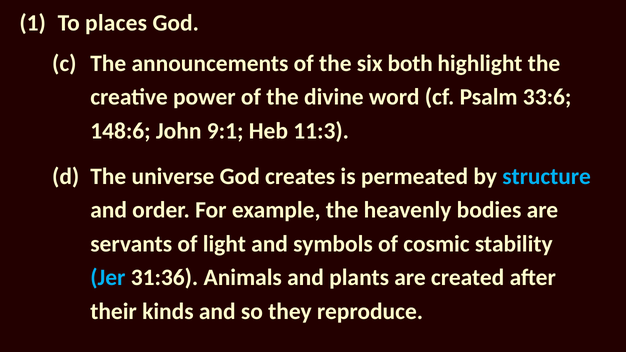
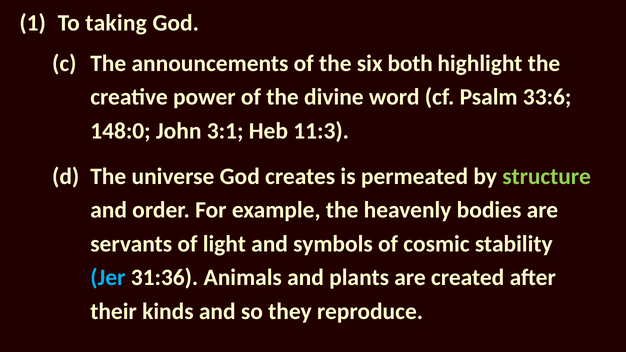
places: places -> taking
148:6: 148:6 -> 148:0
9:1: 9:1 -> 3:1
structure colour: light blue -> light green
